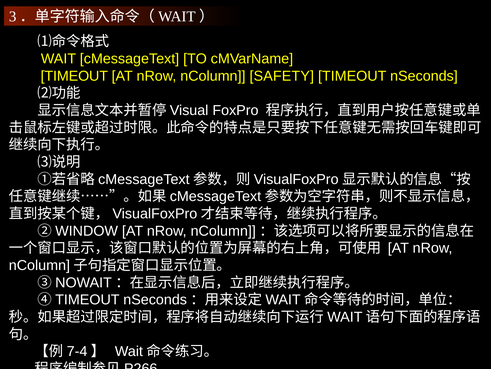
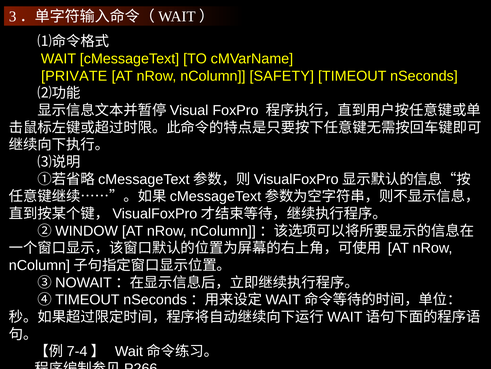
TIMEOUT at (74, 76): TIMEOUT -> PRIVATE
